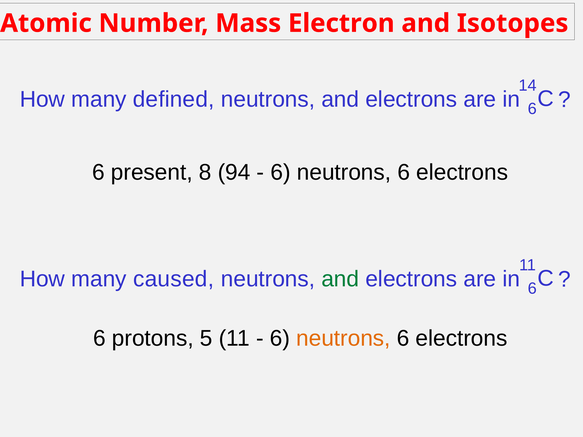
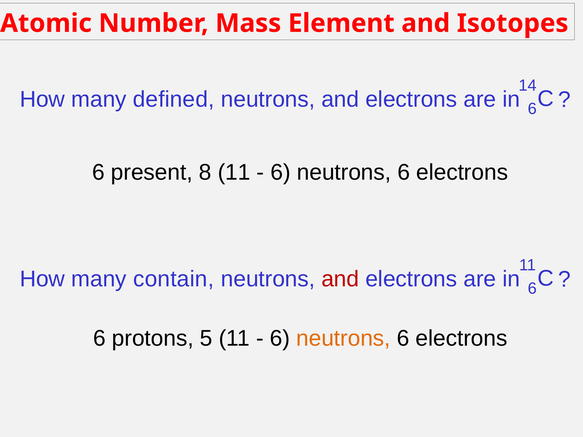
Electron: Electron -> Element
8 94: 94 -> 11
caused: caused -> contain
and at (340, 279) colour: green -> red
